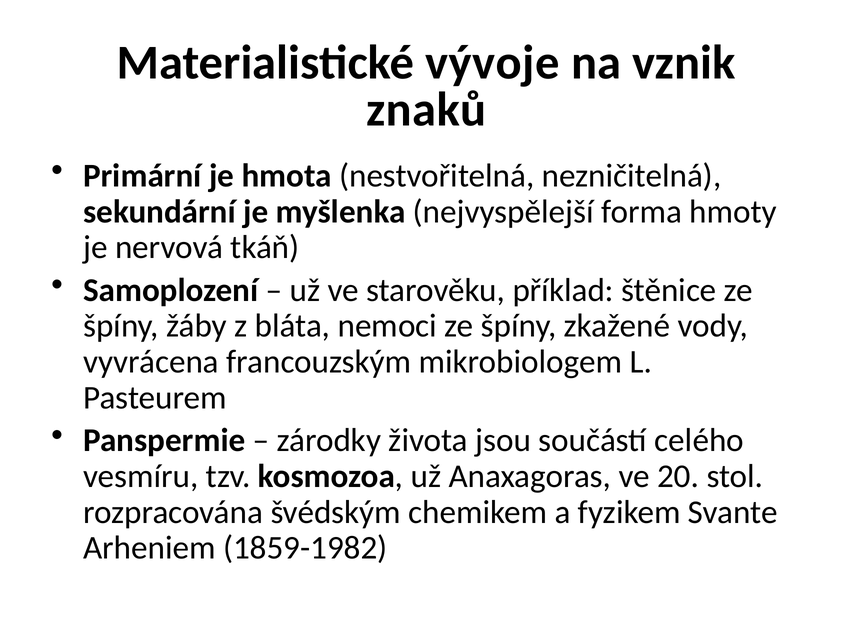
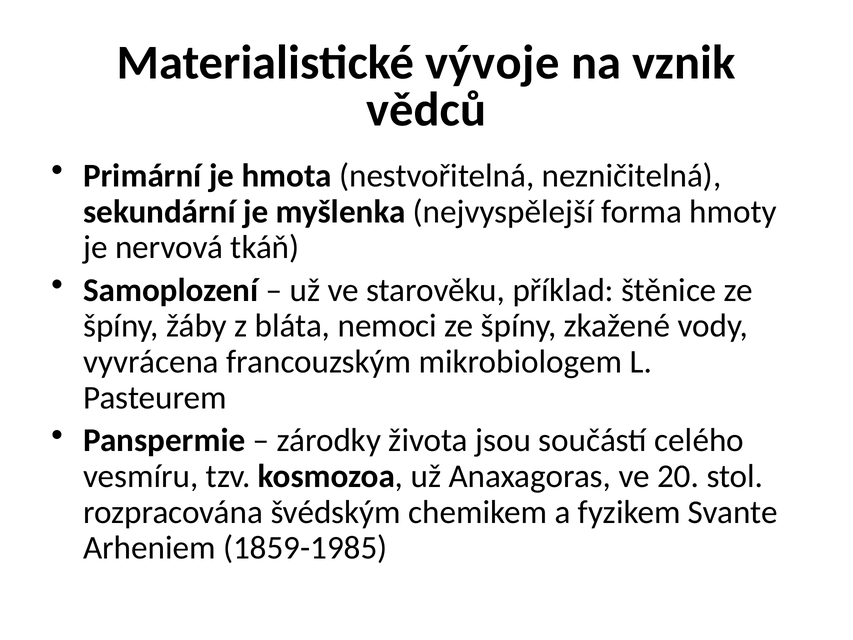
znaků: znaků -> vědců
1859-1982: 1859-1982 -> 1859-1985
